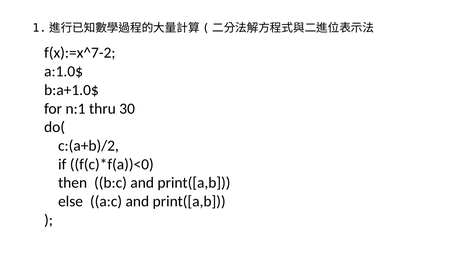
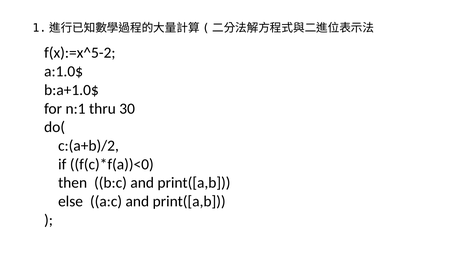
f(x):=x^7-2: f(x):=x^7-2 -> f(x):=x^5-2
